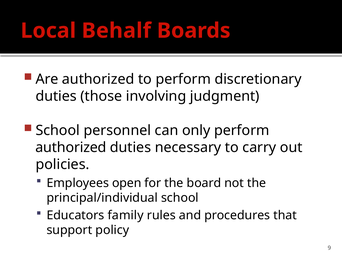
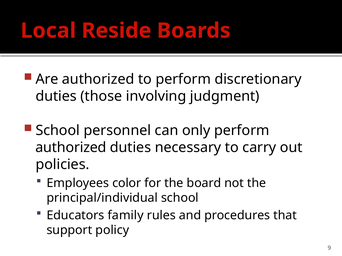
Behalf: Behalf -> Reside
open: open -> color
